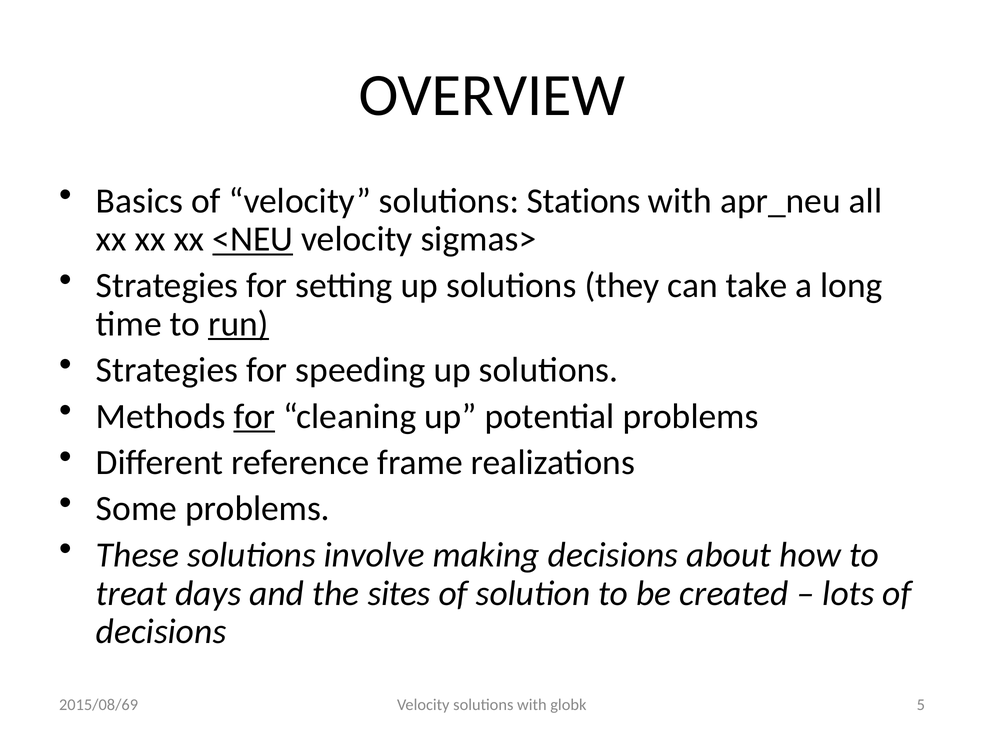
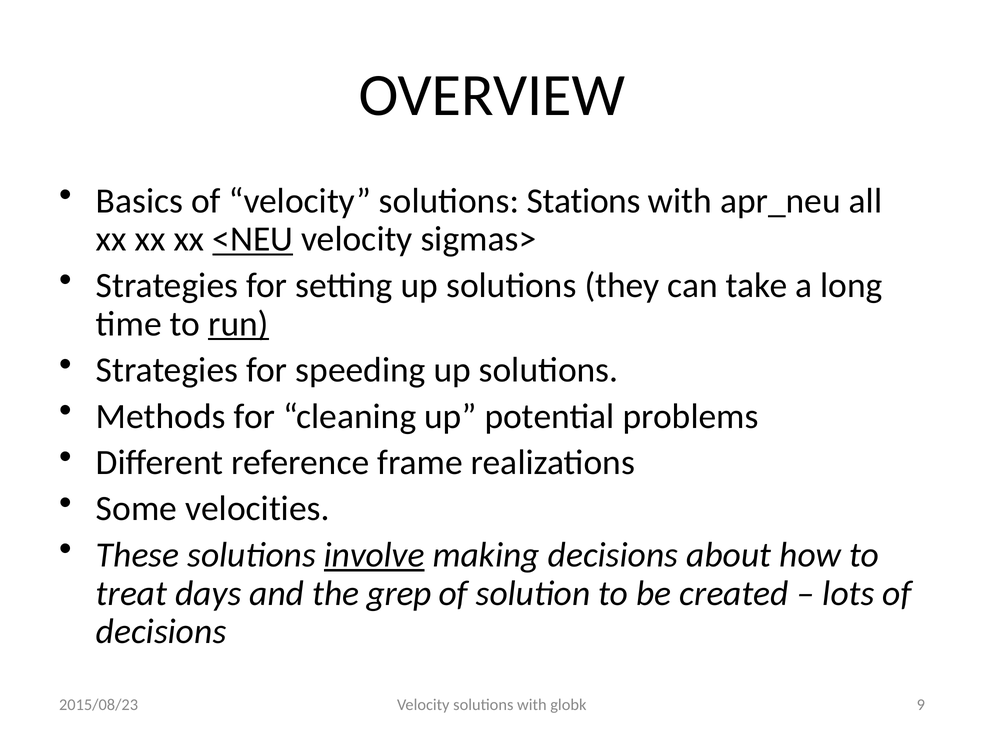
for at (254, 416) underline: present -> none
Some problems: problems -> velocities
involve underline: none -> present
sites: sites -> grep
5: 5 -> 9
2015/08/69: 2015/08/69 -> 2015/08/23
